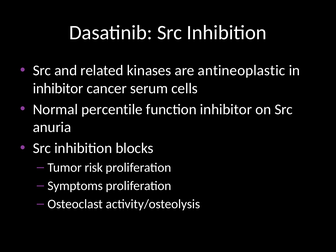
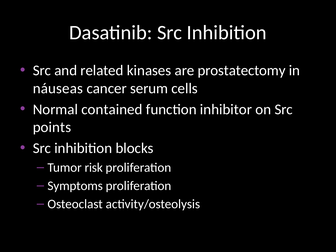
antineoplastic: antineoplastic -> prostatectomy
inhibitor at (58, 88): inhibitor -> náuseas
percentile: percentile -> contained
anuria: anuria -> points
